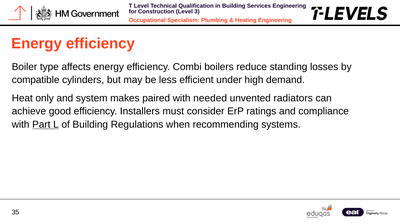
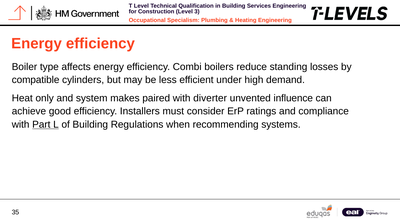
needed: needed -> diverter
radiators: radiators -> influence
